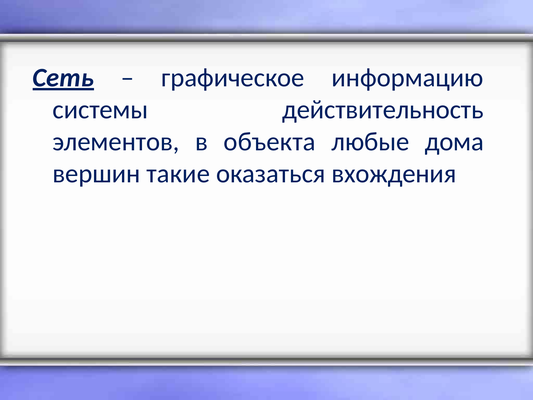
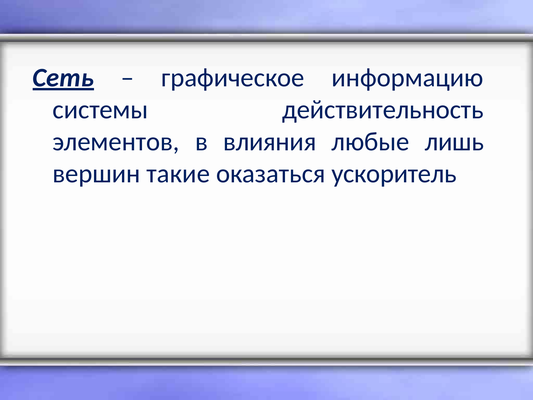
объекта: объекта -> влияния
дома: дома -> лишь
вхождения: вхождения -> ускоритель
